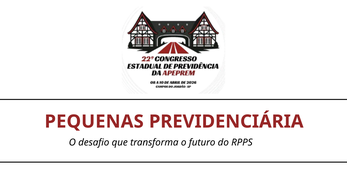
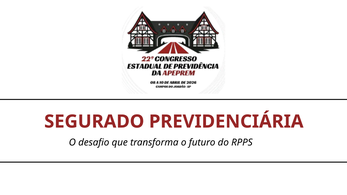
PEQUENAS: PEQUENAS -> SEGURADO
